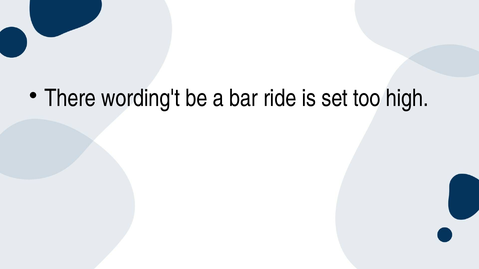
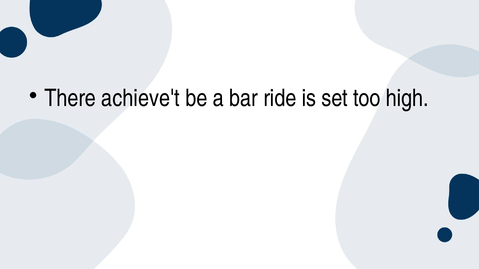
wording't: wording't -> achieve't
